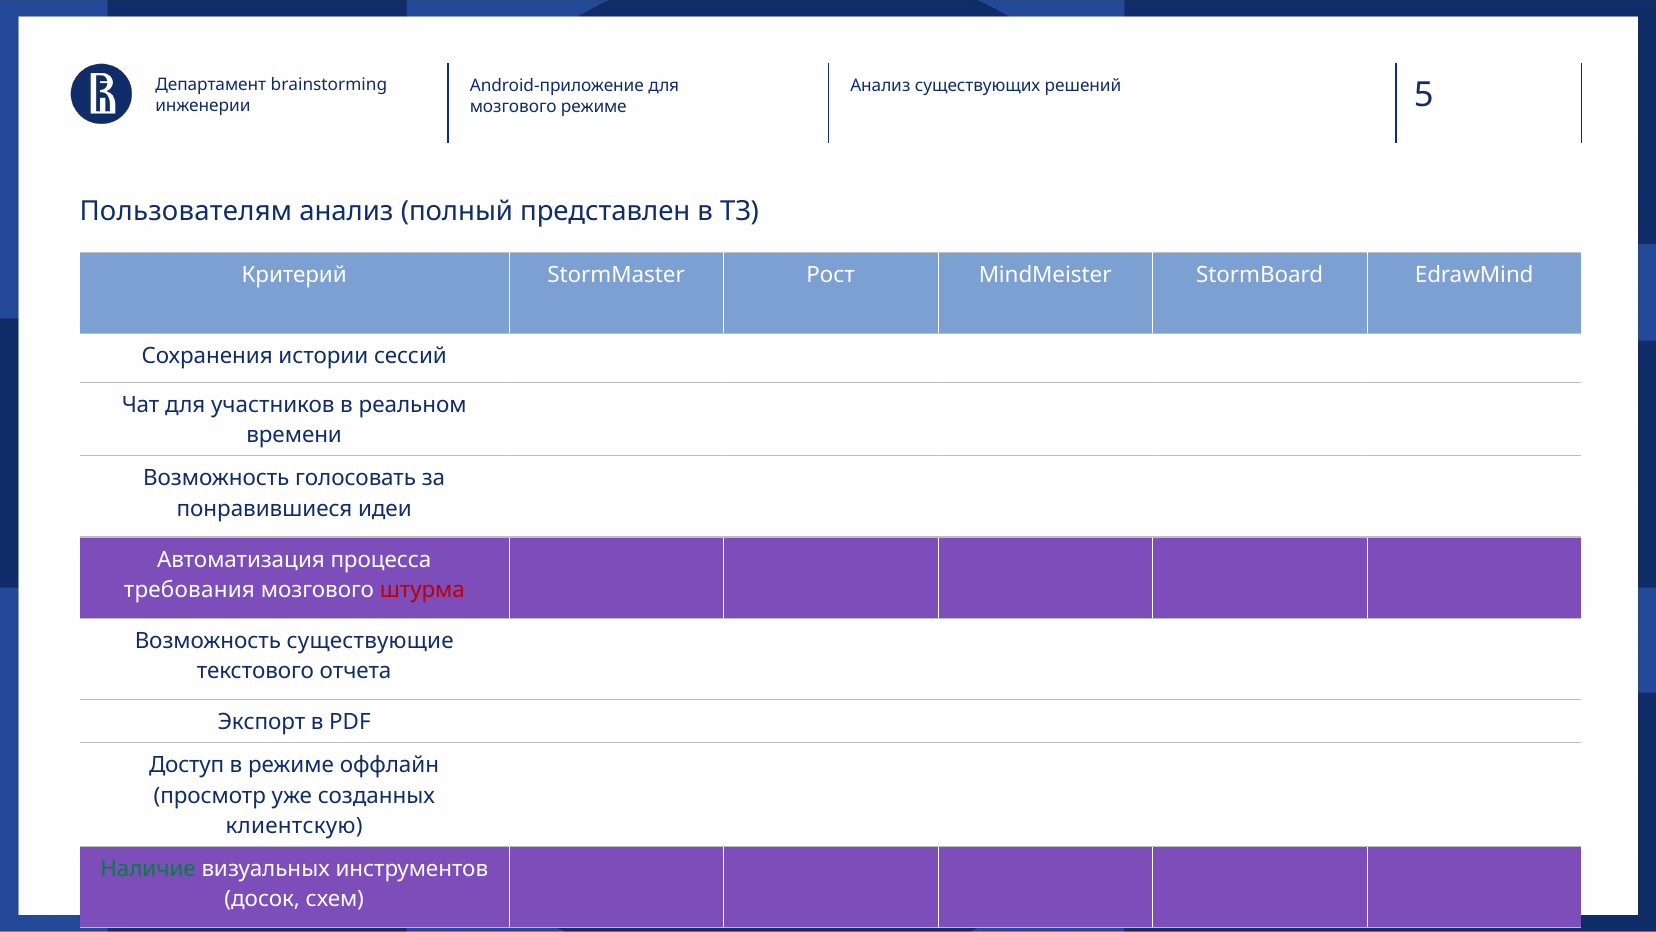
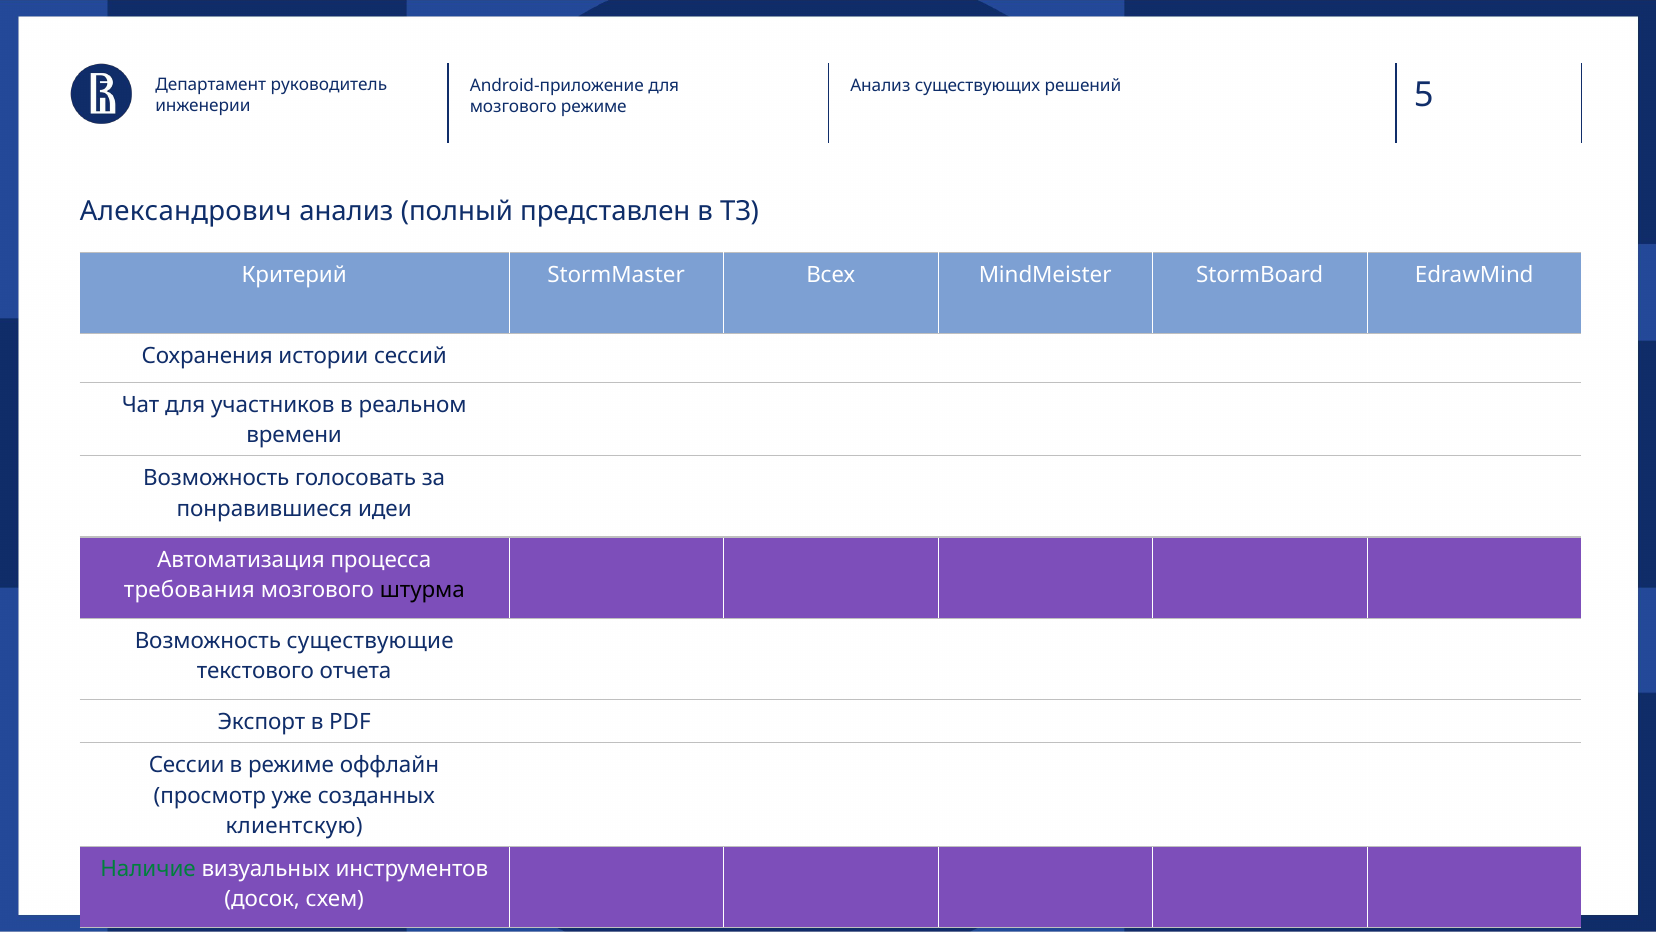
brainstorming: brainstorming -> руководитель
Пользователям: Пользователям -> Александрович
Рост: Рост -> Всех
штурма colour: red -> black
Доступ: Доступ -> Сессии
